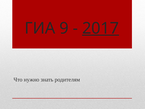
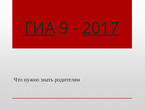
ГИА underline: none -> present
